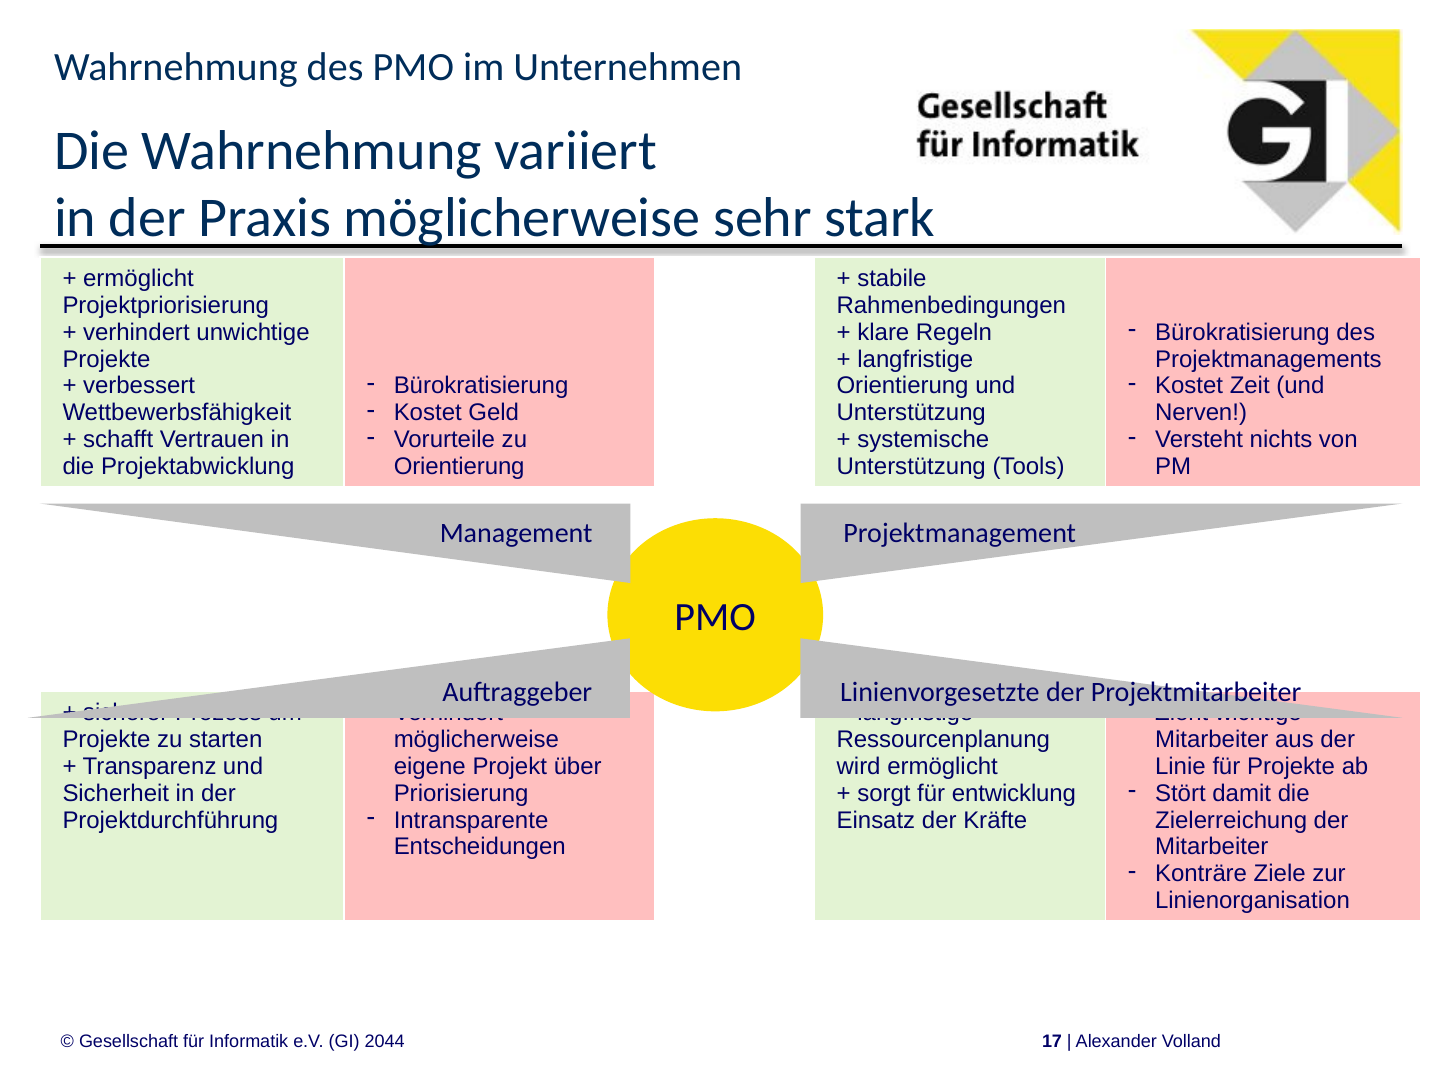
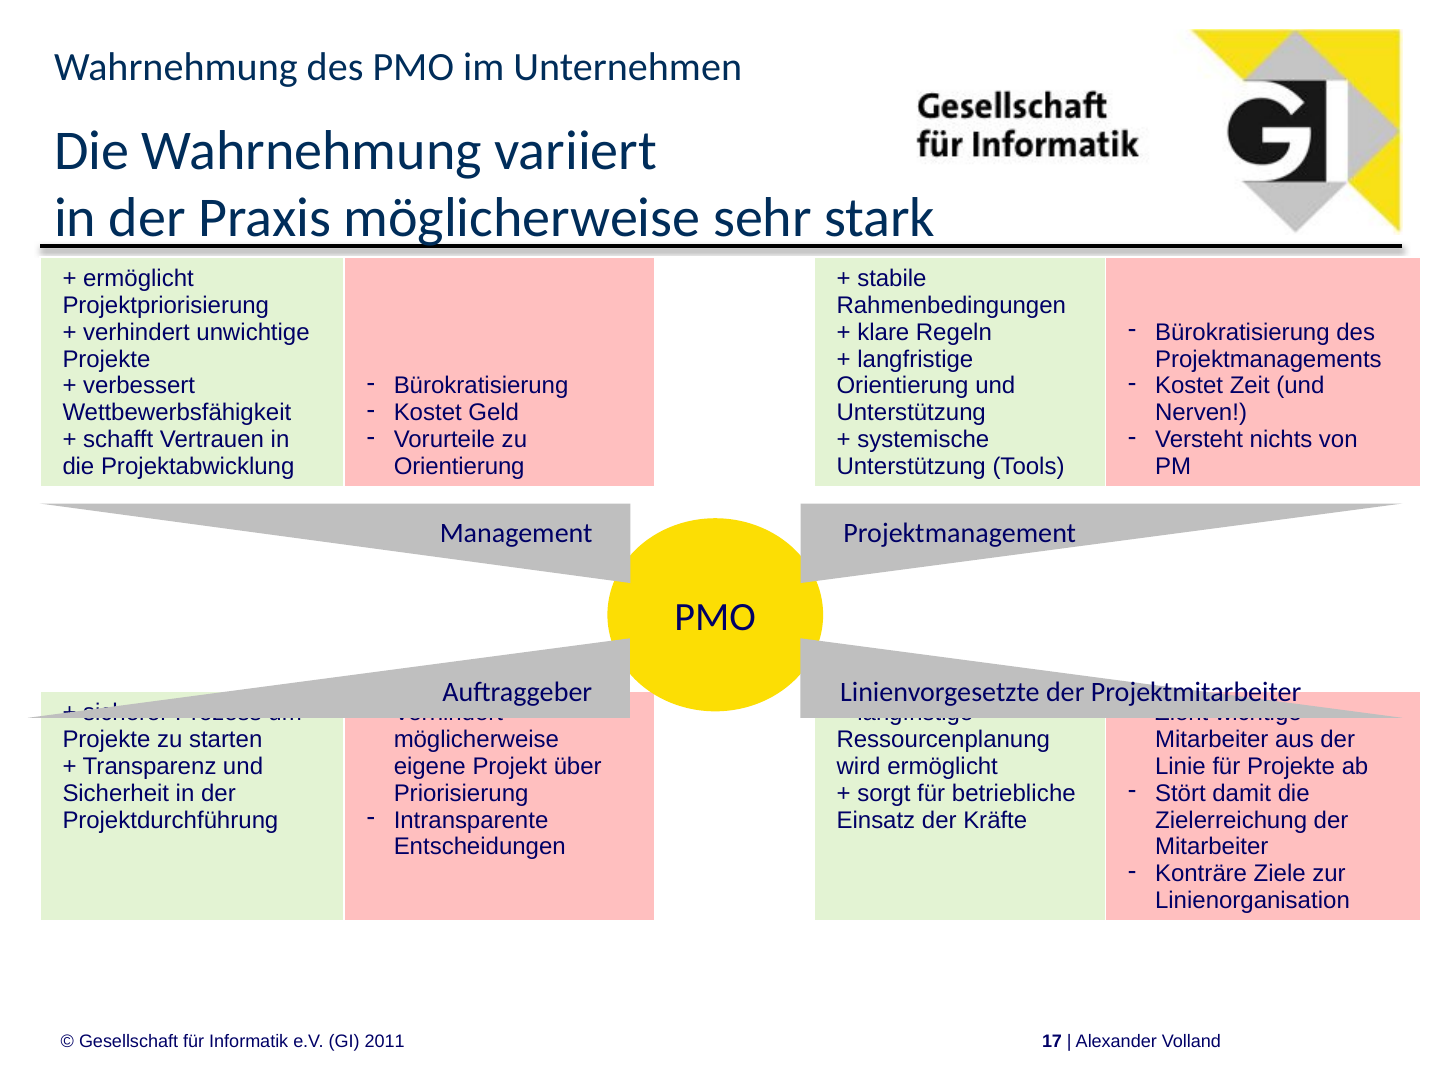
entwicklung: entwicklung -> betriebliche
2044: 2044 -> 2011
